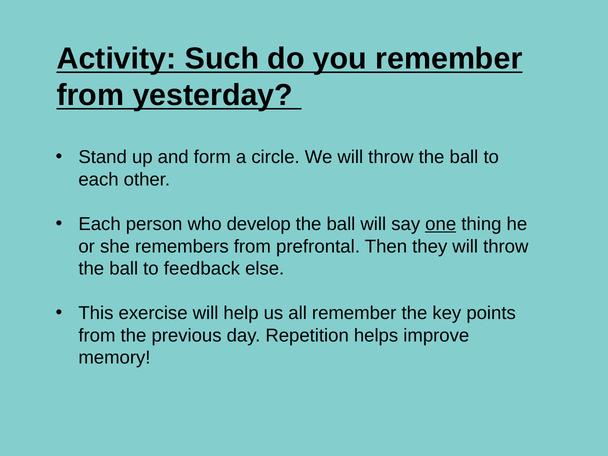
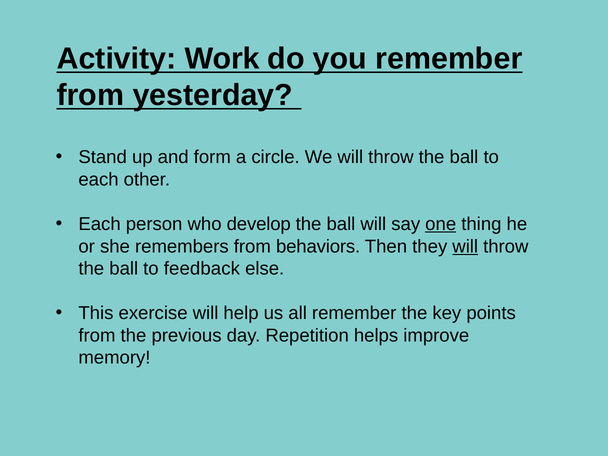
Such: Such -> Work
prefrontal: prefrontal -> behaviors
will at (465, 246) underline: none -> present
